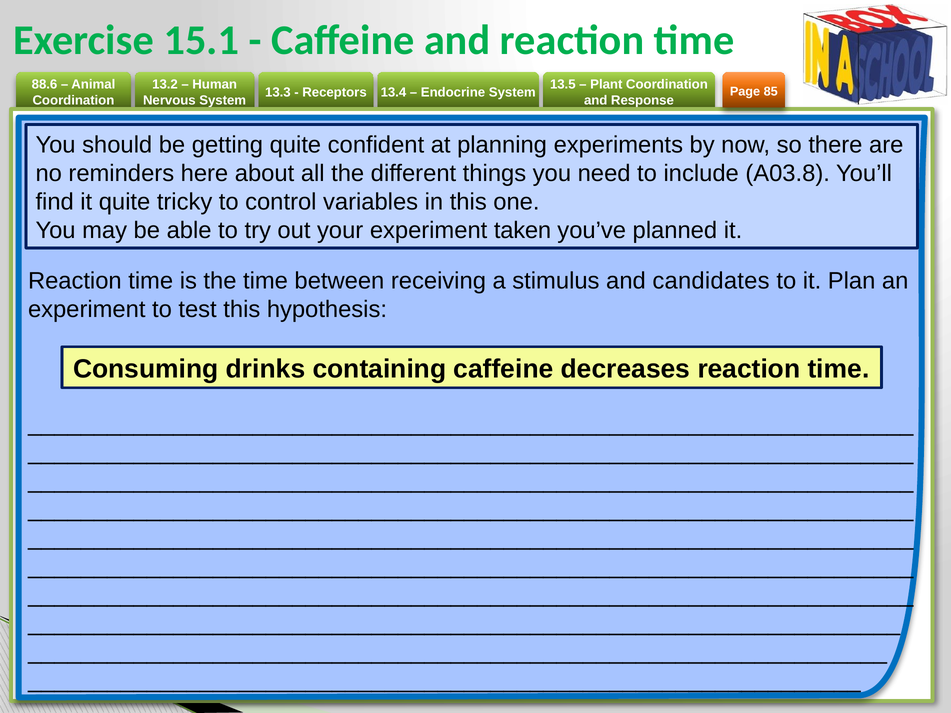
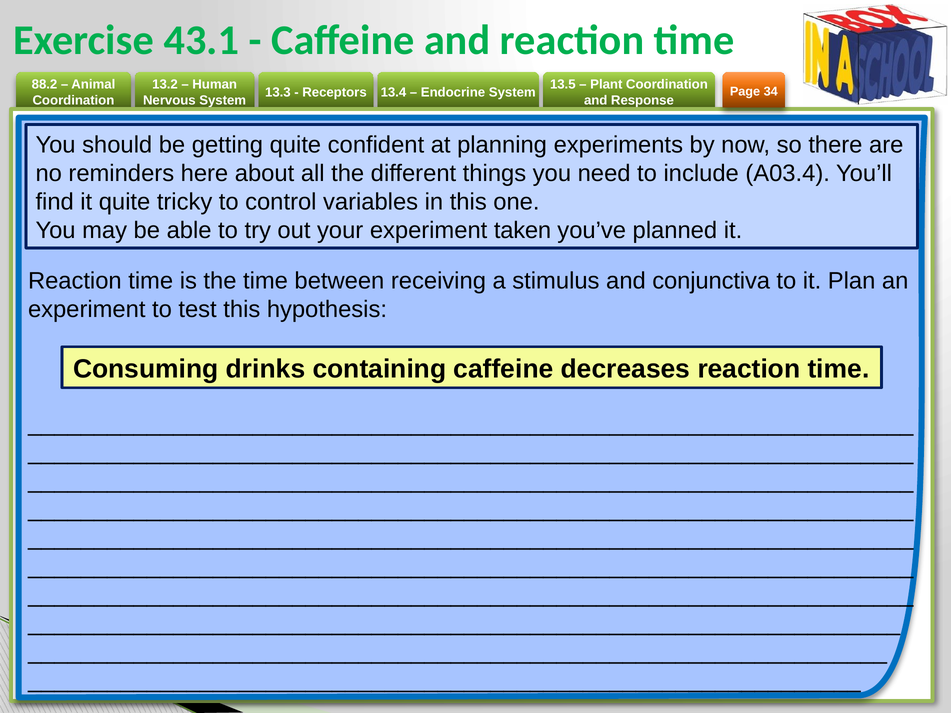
15.1: 15.1 -> 43.1
88.6: 88.6 -> 88.2
85: 85 -> 34
A03.8: A03.8 -> A03.4
candidates: candidates -> conjunctiva
